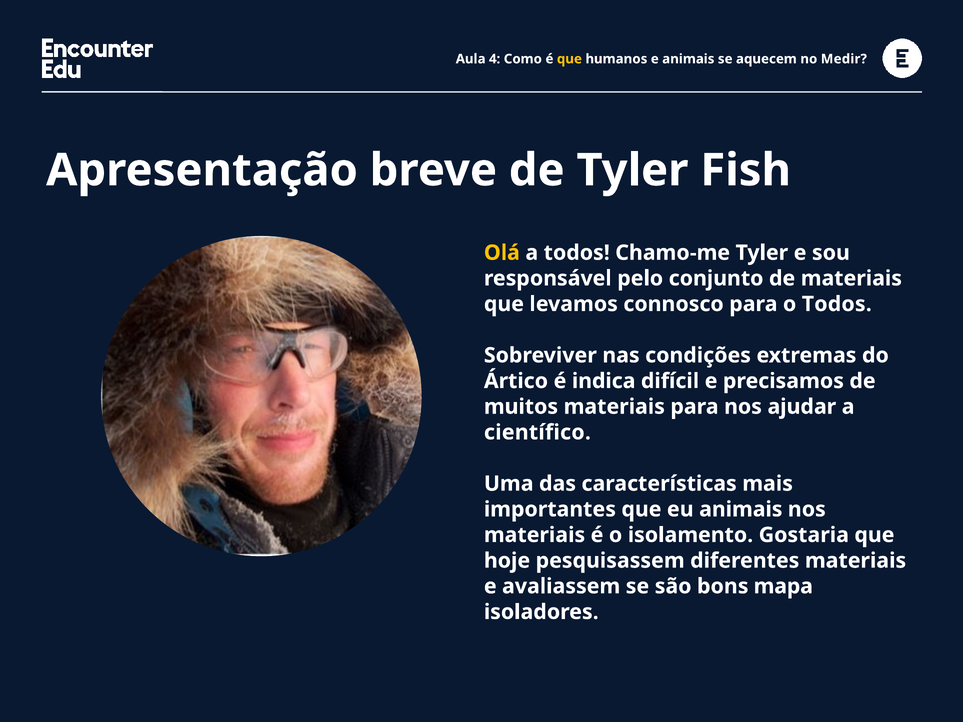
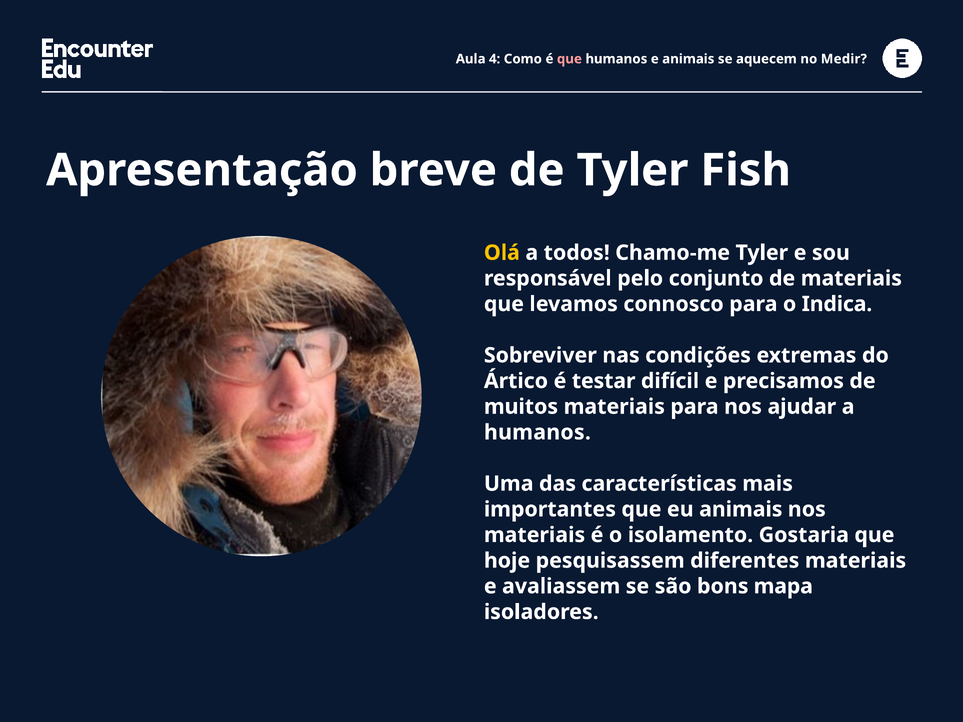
que at (569, 59) colour: yellow -> pink
o Todos: Todos -> Indica
indica: indica -> testar
científico at (537, 433): científico -> humanos
